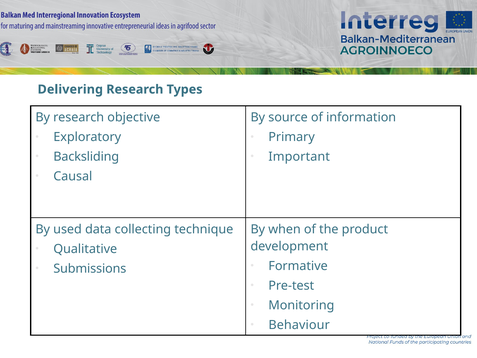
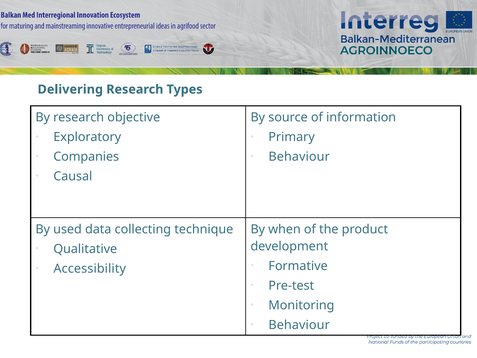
Backsliding: Backsliding -> Companies
Important at (299, 157): Important -> Behaviour
Submissions: Submissions -> Accessibility
